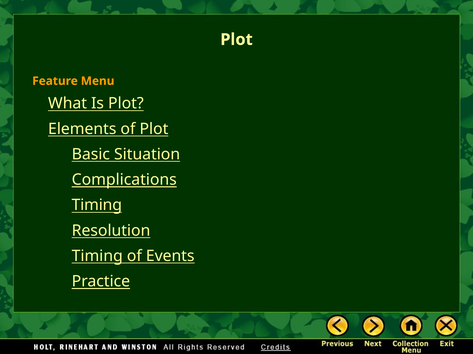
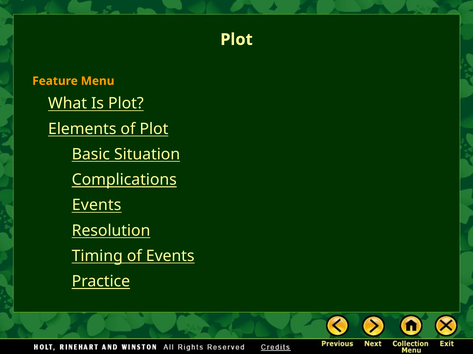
Timing at (97, 206): Timing -> Events
